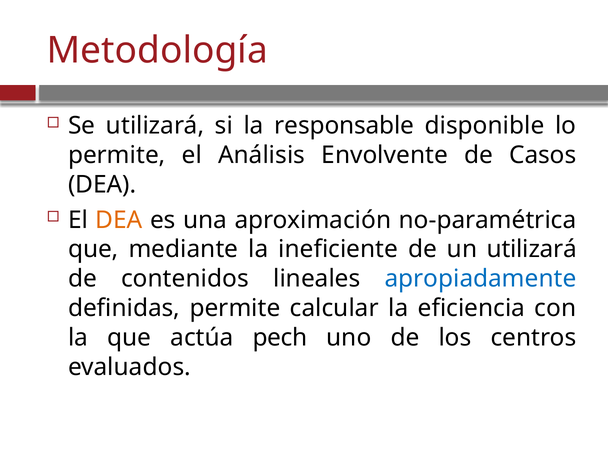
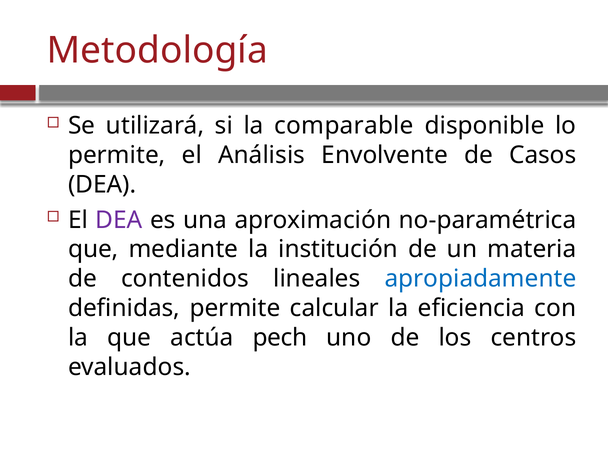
responsable: responsable -> comparable
DEA at (119, 220) colour: orange -> purple
ineficiente: ineficiente -> institución
un utilizará: utilizará -> materia
